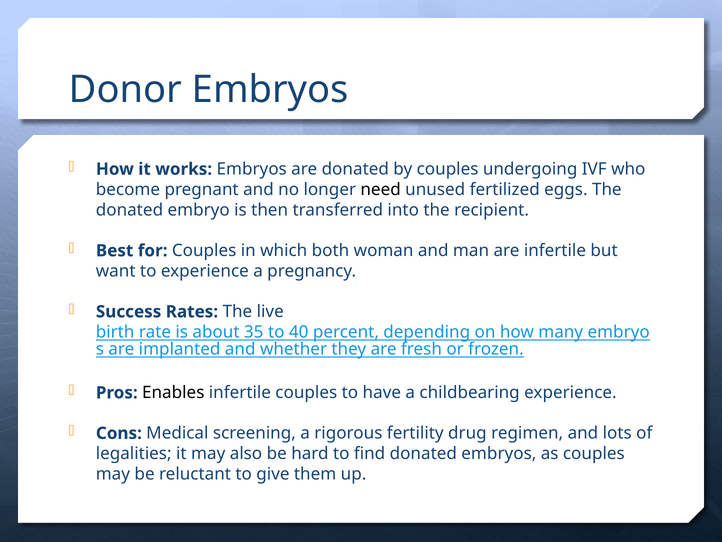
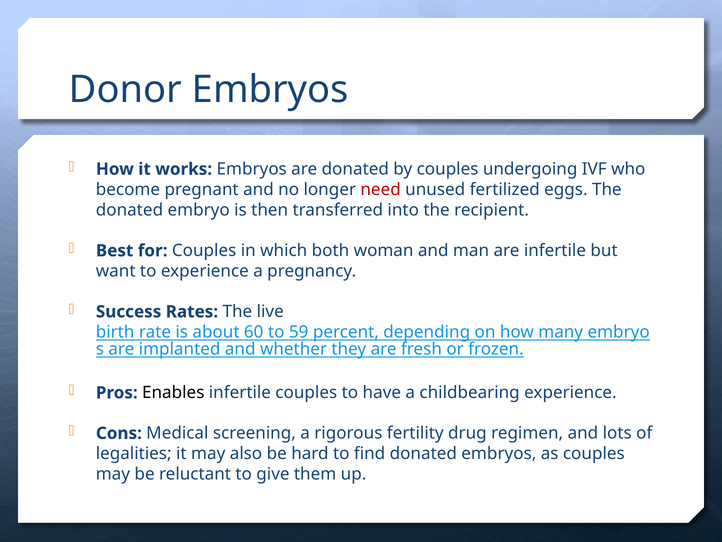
need colour: black -> red
35: 35 -> 60
40: 40 -> 59
